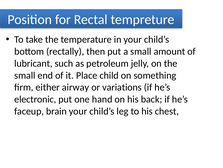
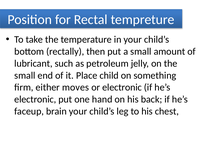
airway: airway -> moves
or variations: variations -> electronic
